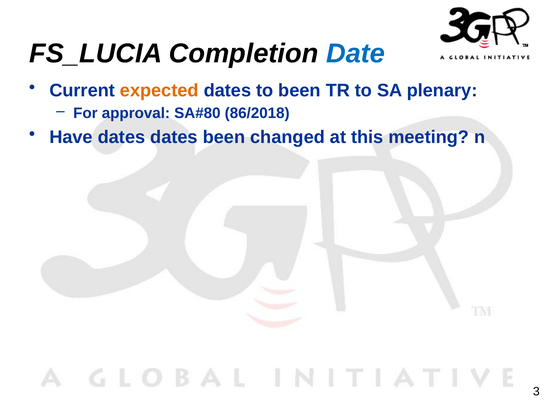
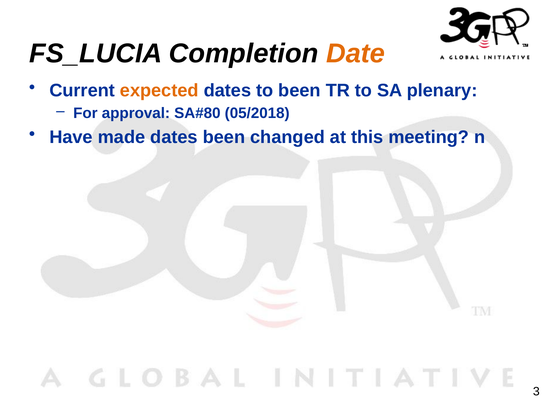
Date colour: blue -> orange
86/2018: 86/2018 -> 05/2018
Have dates: dates -> made
